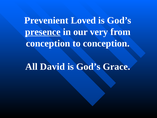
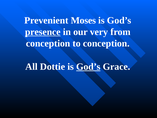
Loved: Loved -> Moses
David: David -> Dottie
God’s at (88, 67) underline: none -> present
